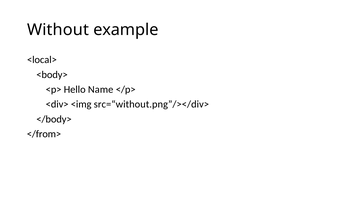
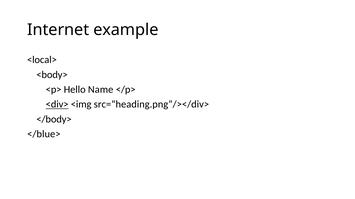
Without: Without -> Internet
<div> underline: none -> present
src=“without.png”/></div>: src=“without.png”/></div> -> src=“heading.png”/></div>
</from>: </from> -> </blue>
